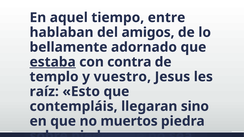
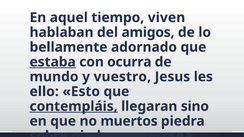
entre: entre -> viven
contra: contra -> ocurra
templo: templo -> mundo
raíz: raíz -> ello
contempláis underline: none -> present
